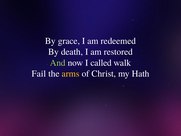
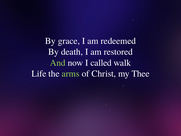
Fail: Fail -> Life
arms colour: yellow -> light green
Hath: Hath -> Thee
